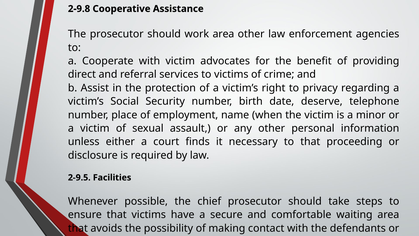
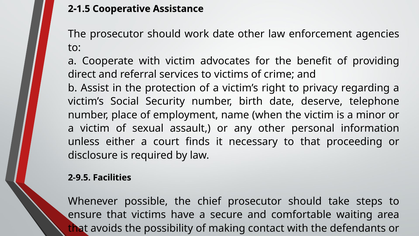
2-9.8: 2-9.8 -> 2-1.5
work area: area -> date
